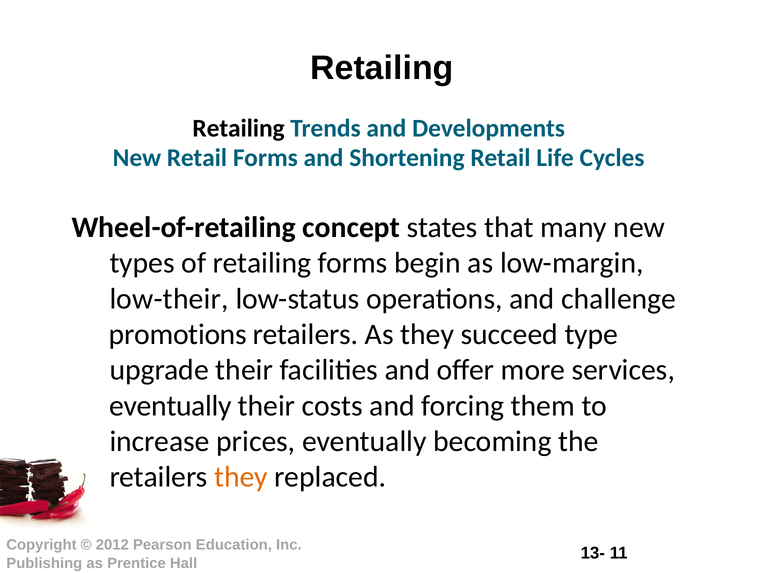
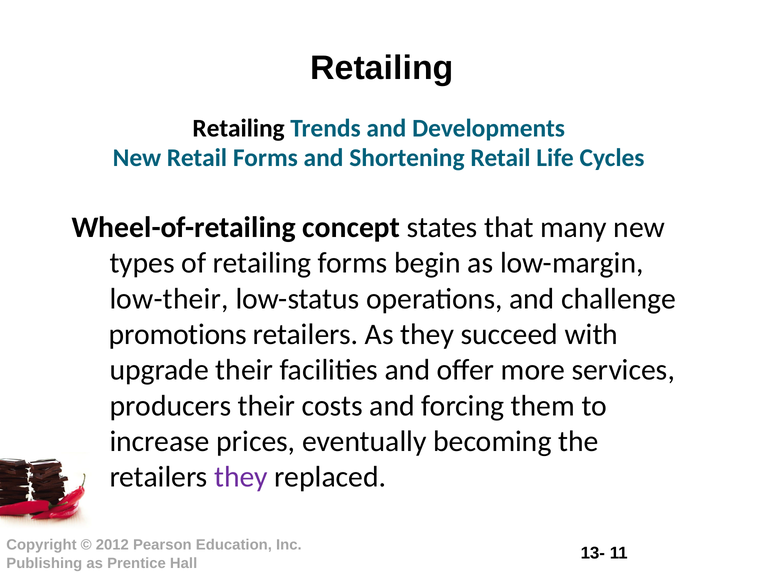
type: type -> with
eventually at (171, 406): eventually -> producers
they at (241, 477) colour: orange -> purple
